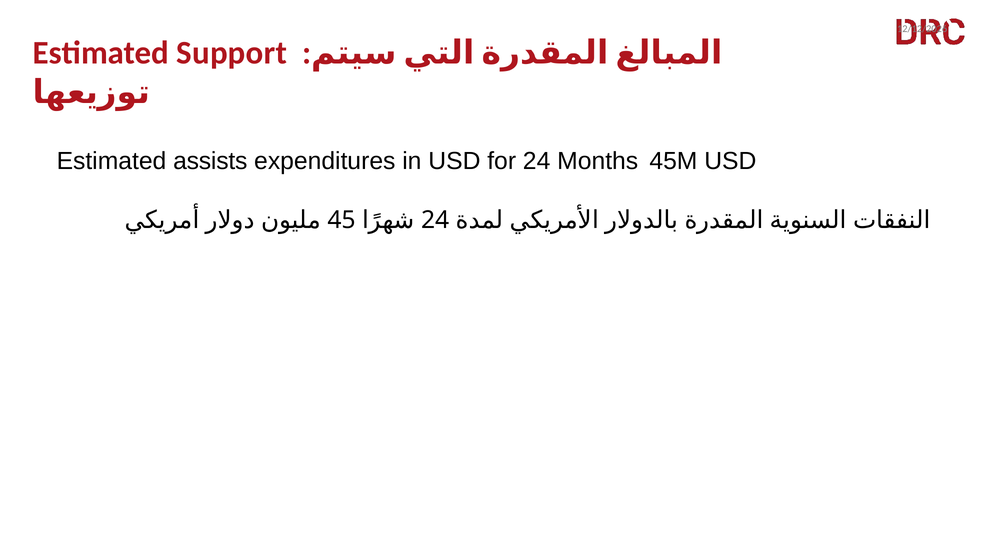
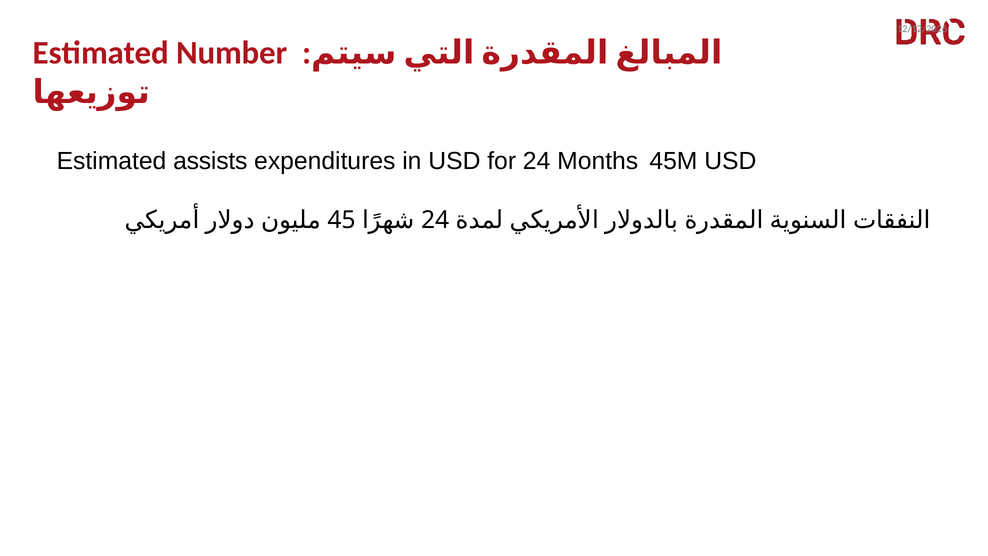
Support: Support -> Number
